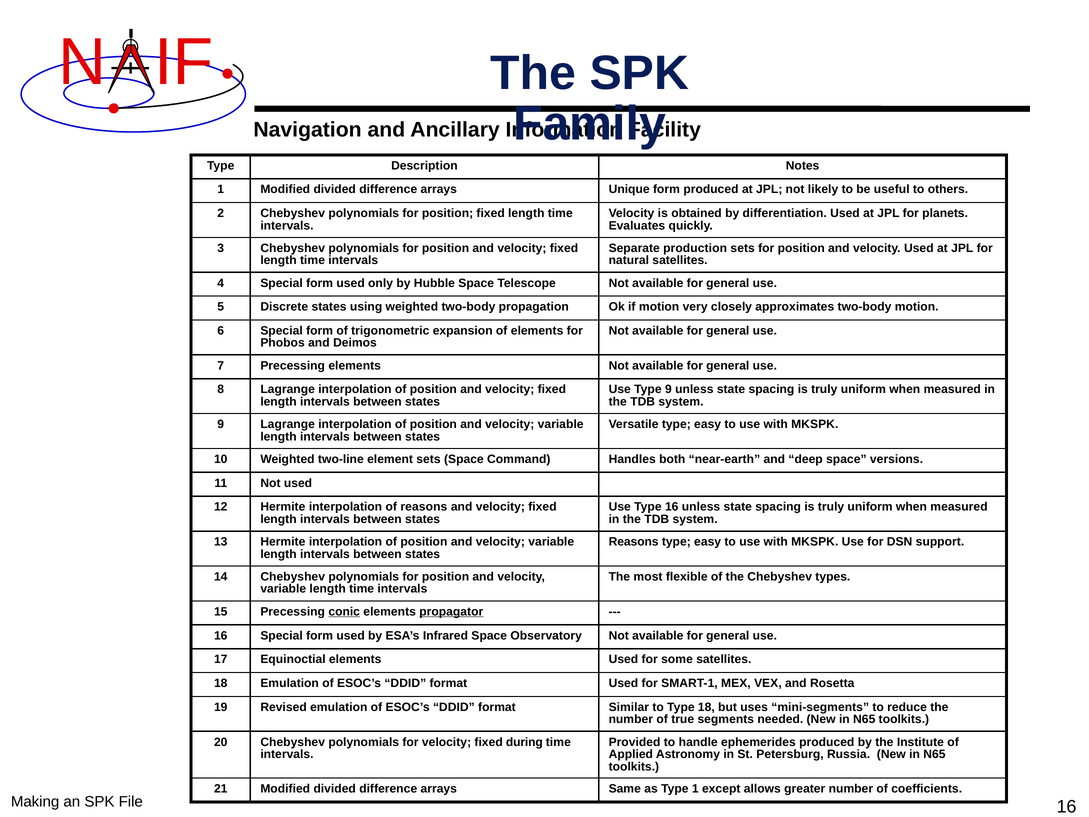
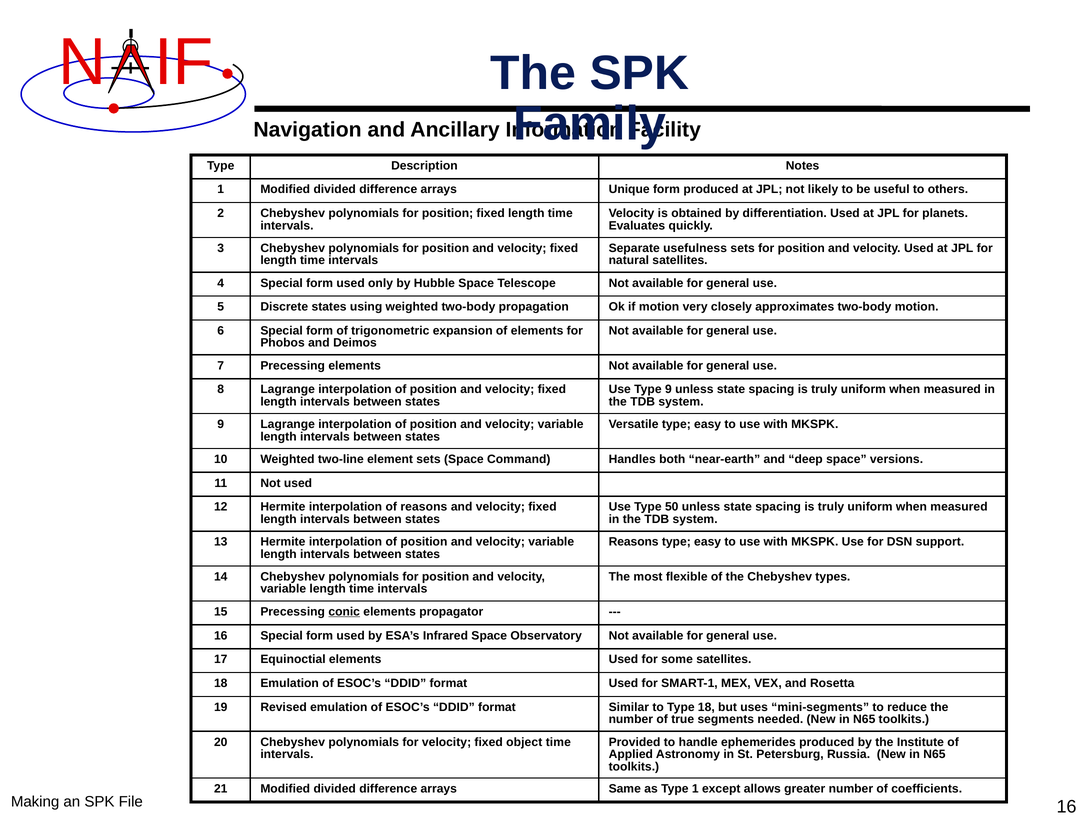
production: production -> usefulness
Type 16: 16 -> 50
propagator underline: present -> none
during: during -> object
